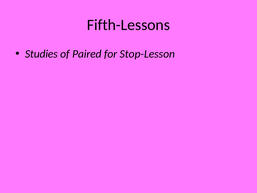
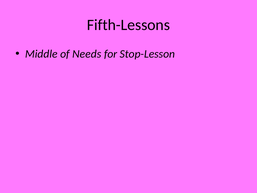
Studies: Studies -> Middle
Paired: Paired -> Needs
